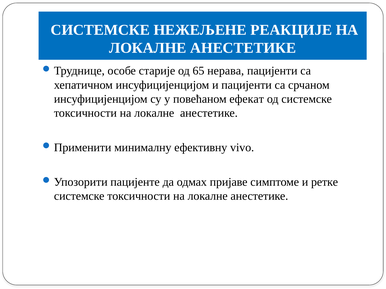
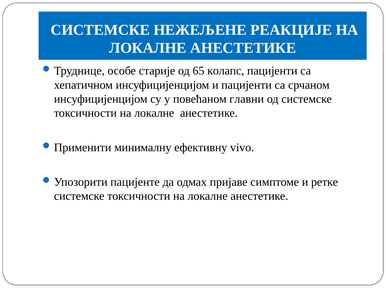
нерава: нерава -> колапс
ефекат: ефекат -> главни
